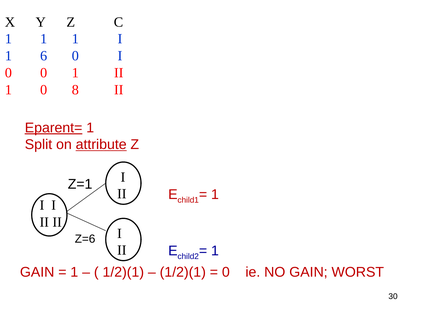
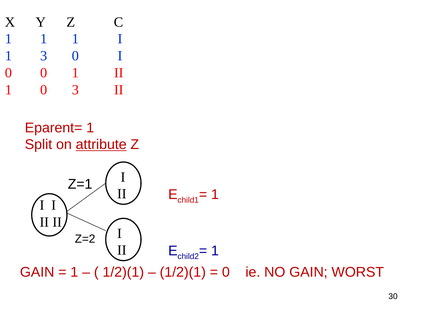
1 6: 6 -> 3
0 8: 8 -> 3
Eparent= underline: present -> none
Z=6: Z=6 -> Z=2
